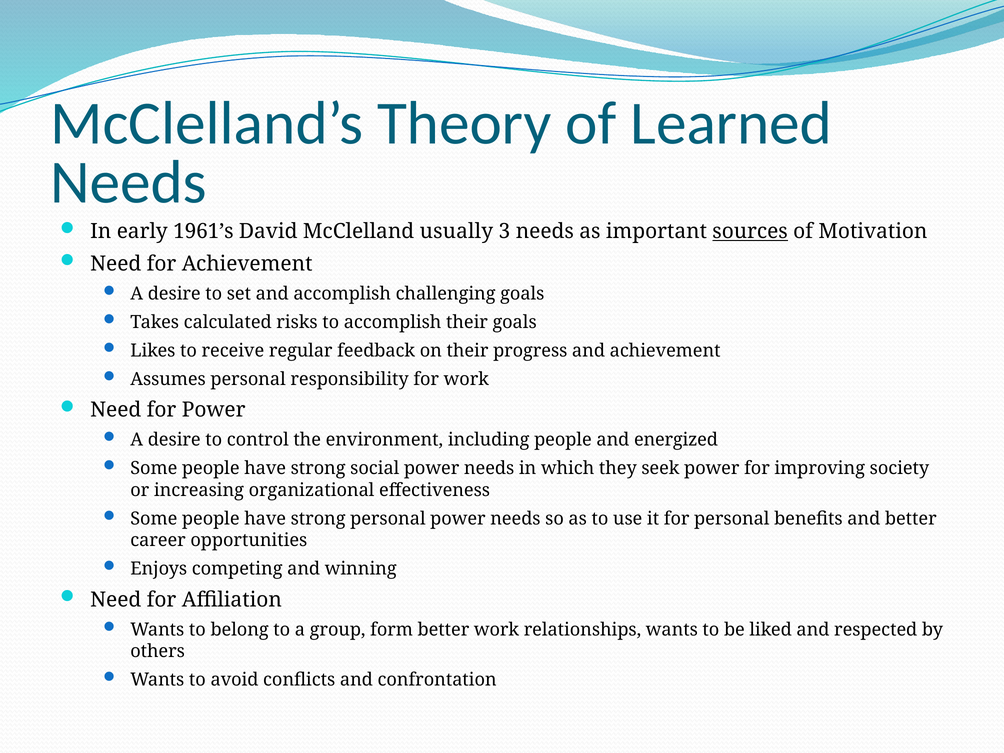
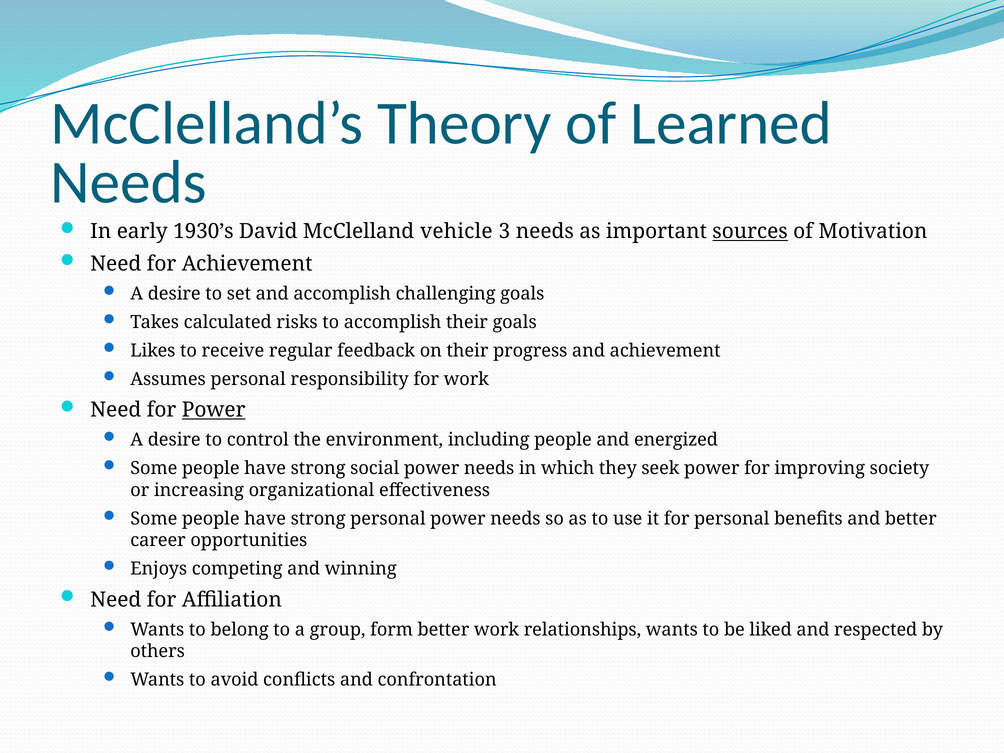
1961’s: 1961’s -> 1930’s
usually: usually -> vehicle
Power at (214, 410) underline: none -> present
